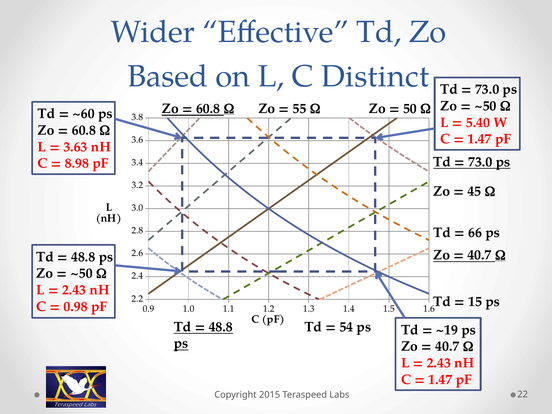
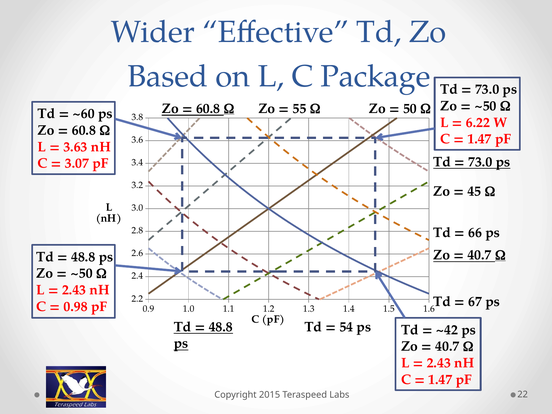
Distinct: Distinct -> Package
5.40: 5.40 -> 6.22
8.98: 8.98 -> 3.07
15: 15 -> 67
~19: ~19 -> ~42
